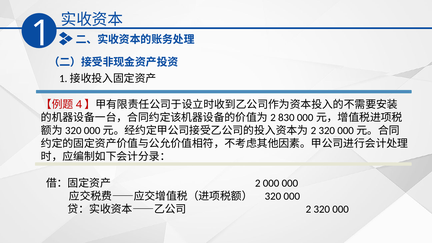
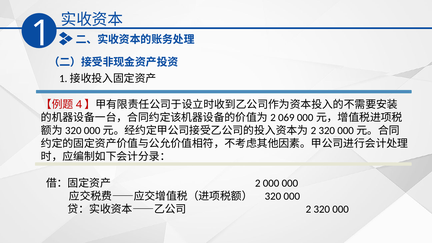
830: 830 -> 069
